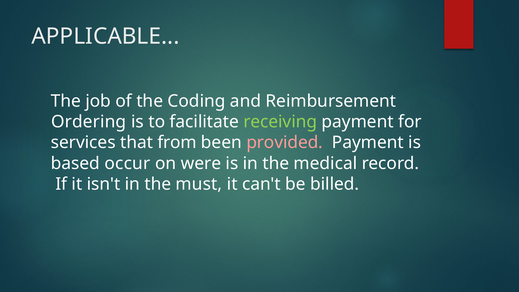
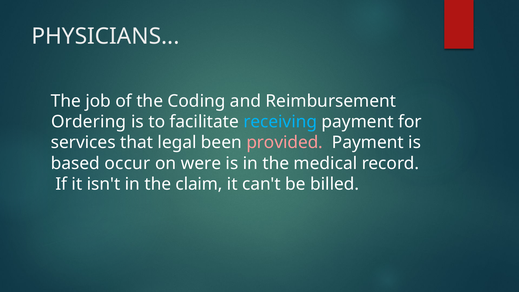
APPLICABLE: APPLICABLE -> PHYSICIANS
receiving colour: light green -> light blue
from: from -> legal
must: must -> claim
